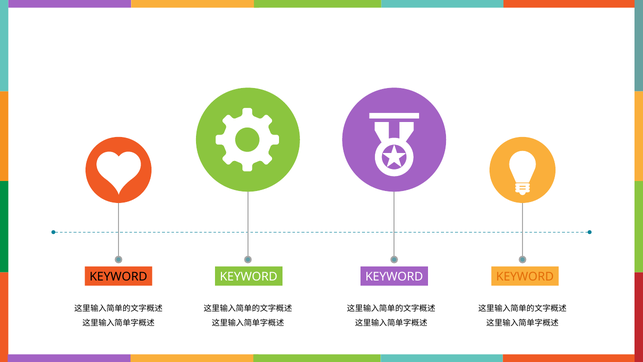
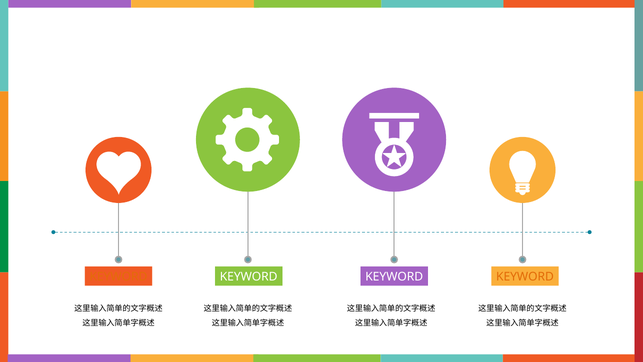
KEYWORD at (118, 277) colour: black -> orange
